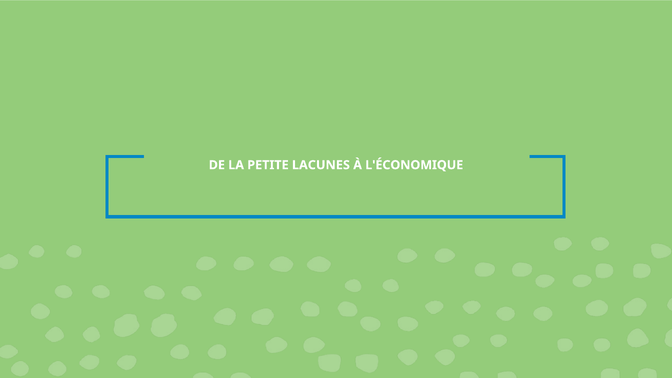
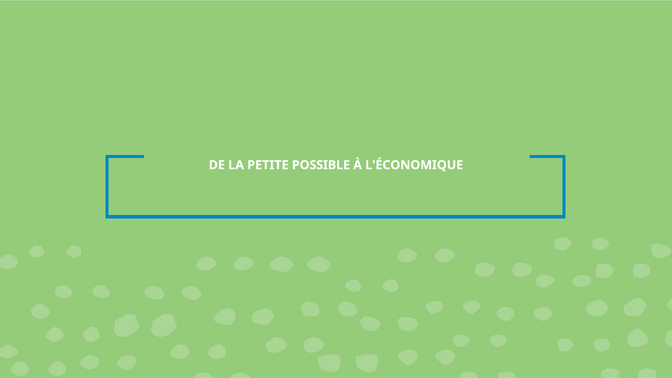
LACUNES: LACUNES -> POSSIBLE
